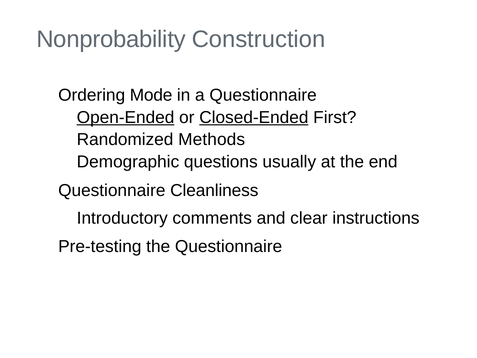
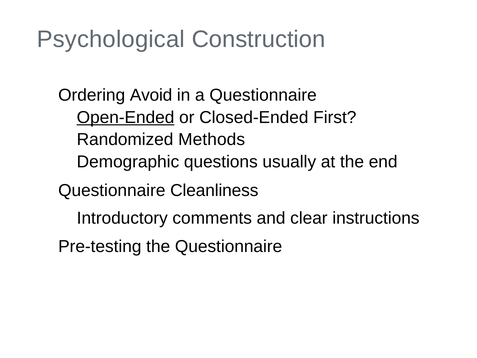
Nonprobability: Nonprobability -> Psychological
Mode: Mode -> Avoid
Closed-Ended underline: present -> none
